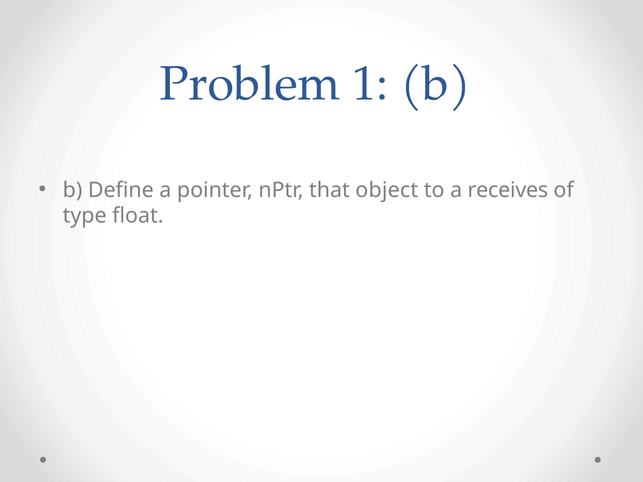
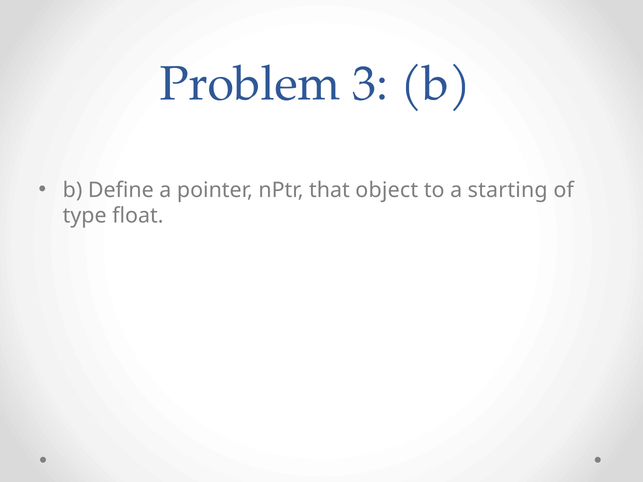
1: 1 -> 3
receives: receives -> starting
